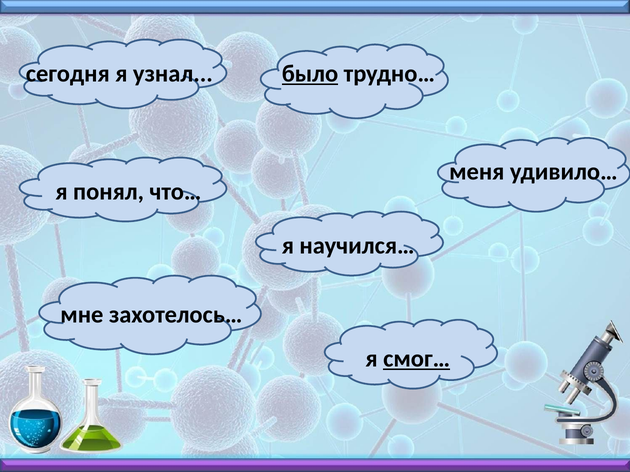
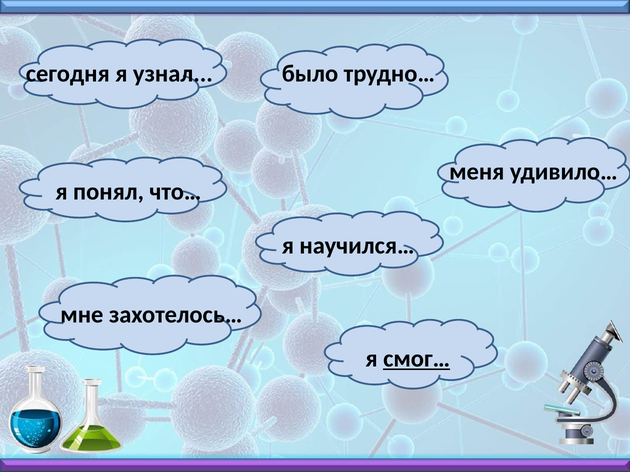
было underline: present -> none
